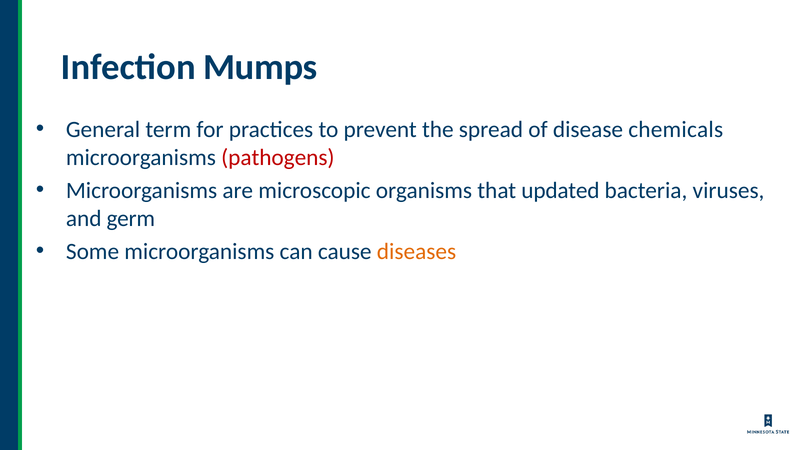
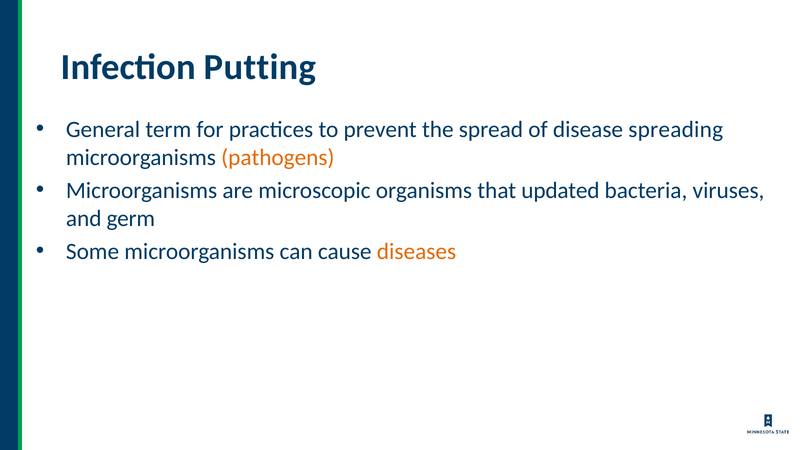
Mumps: Mumps -> Putting
chemicals: chemicals -> spreading
pathogens colour: red -> orange
